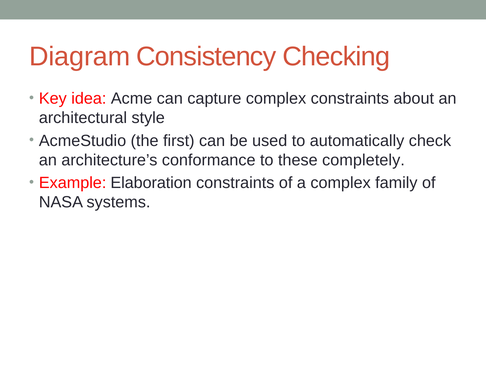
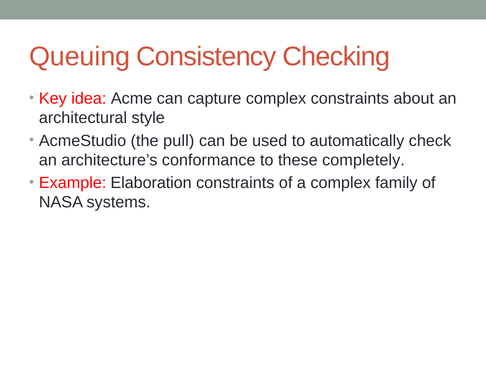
Diagram: Diagram -> Queuing
first: first -> pull
